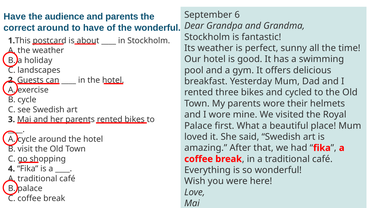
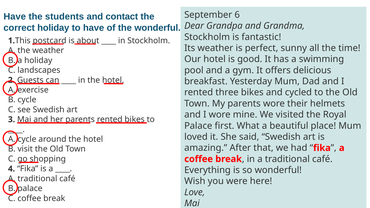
audience: audience -> students
and parents: parents -> contact
correct around: around -> holiday
